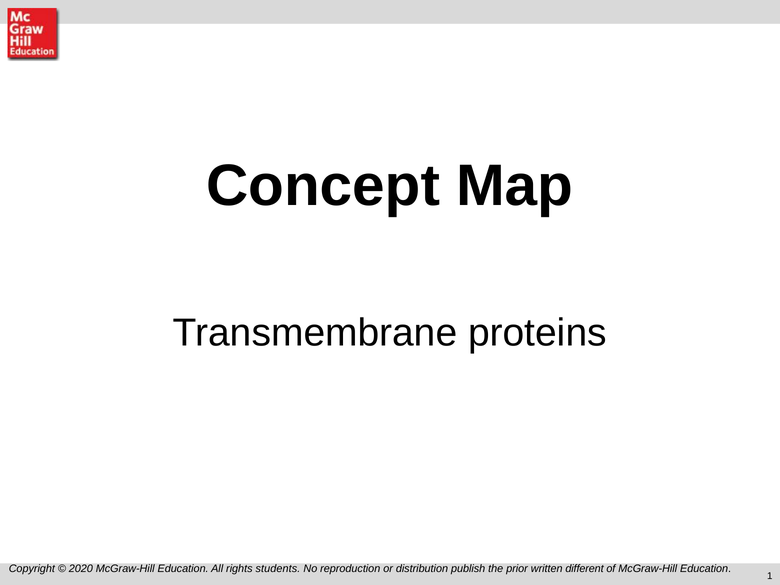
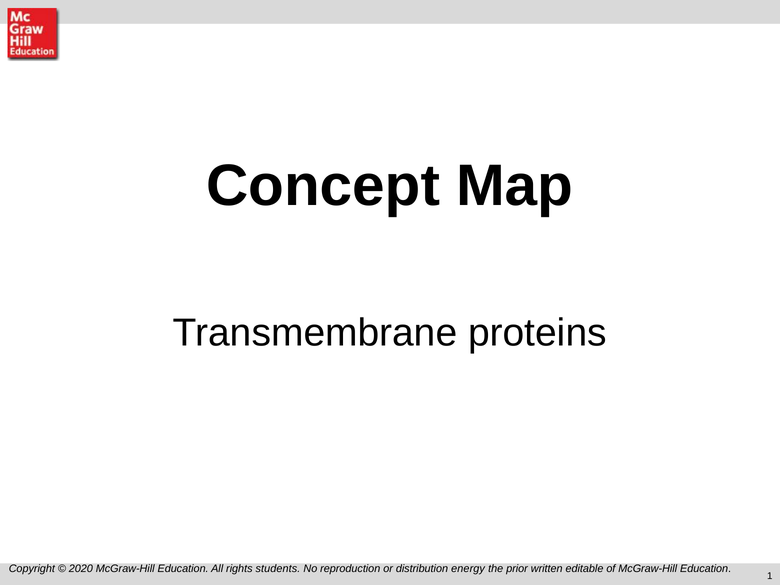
publish: publish -> energy
different: different -> editable
